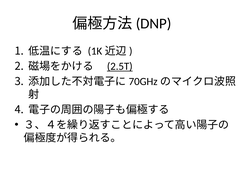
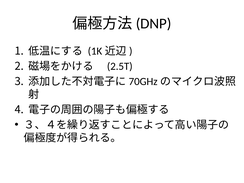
2.5T underline: present -> none
